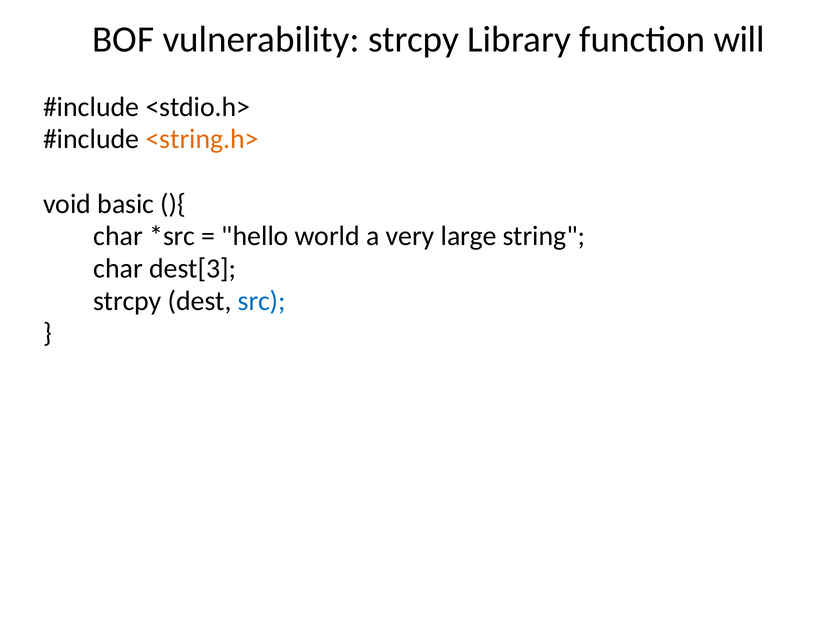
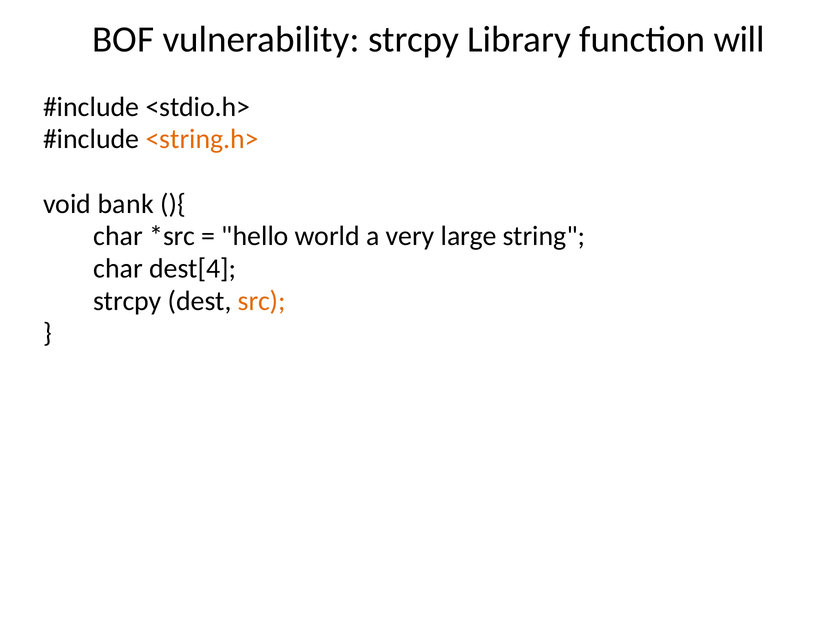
basic: basic -> bank
dest[3: dest[3 -> dest[4
src colour: blue -> orange
